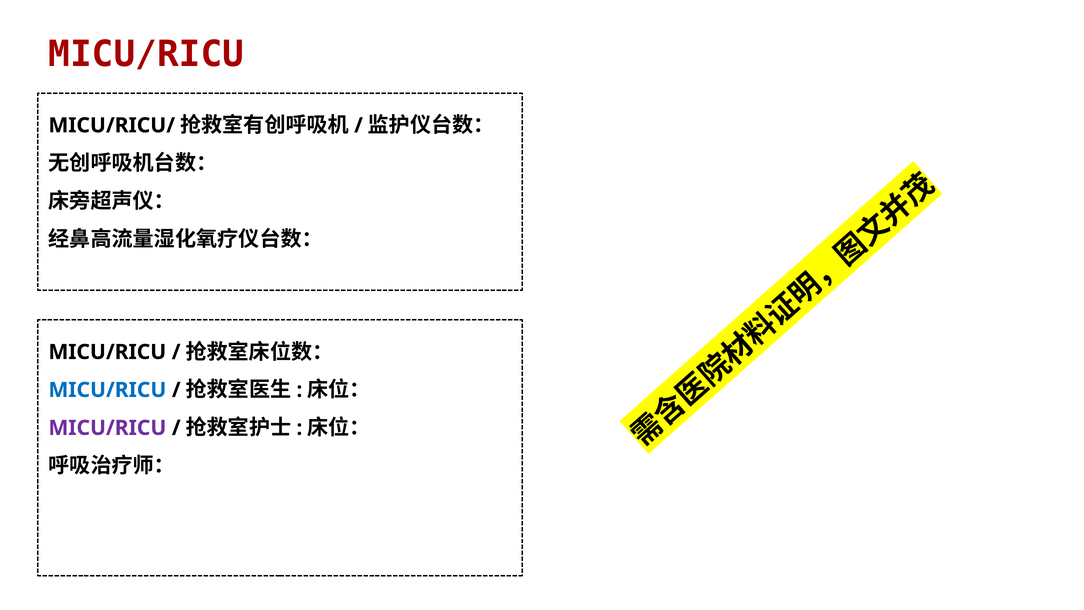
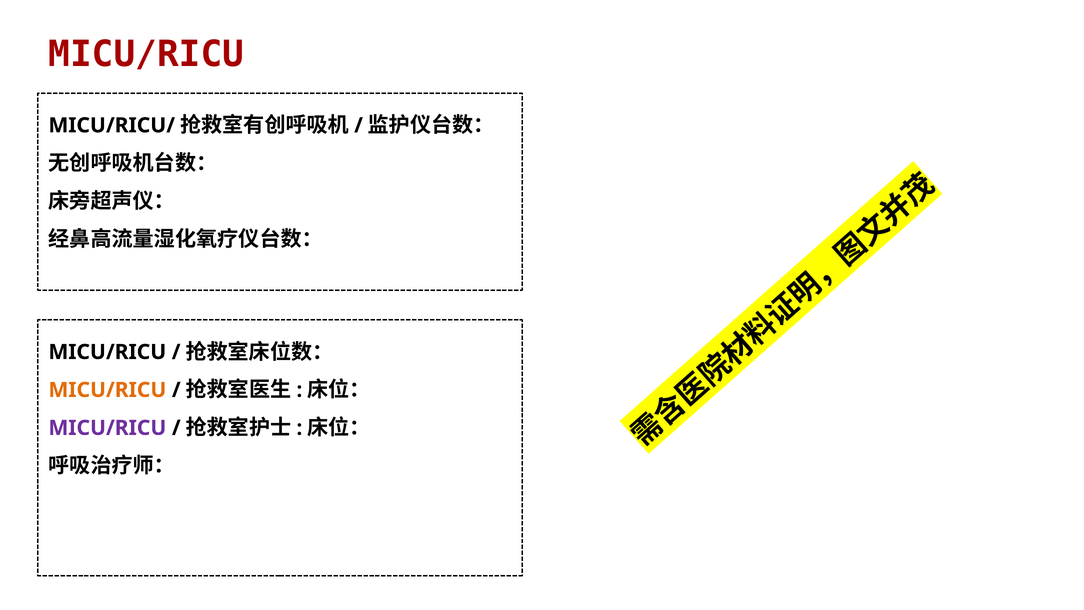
MICU/RICU at (107, 390) colour: blue -> orange
